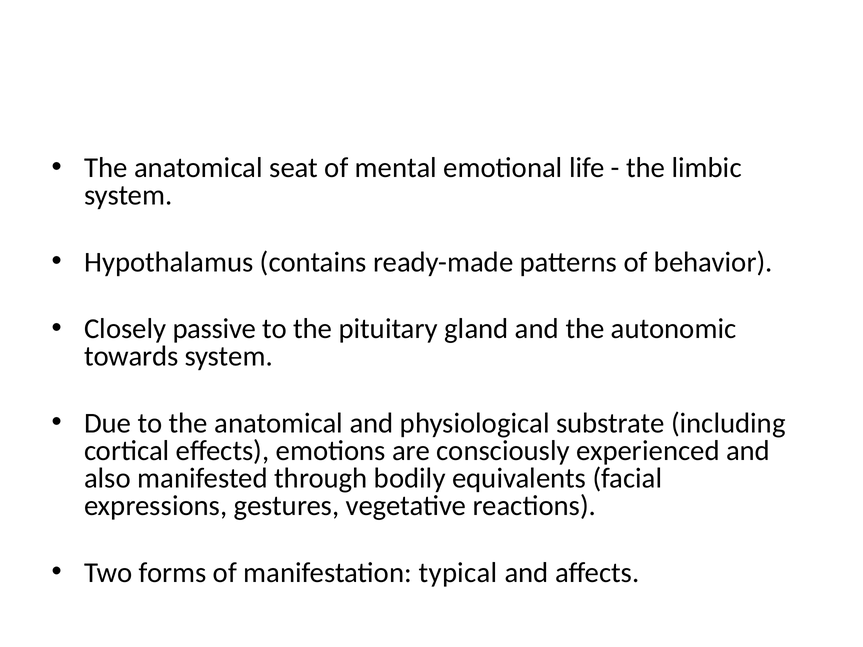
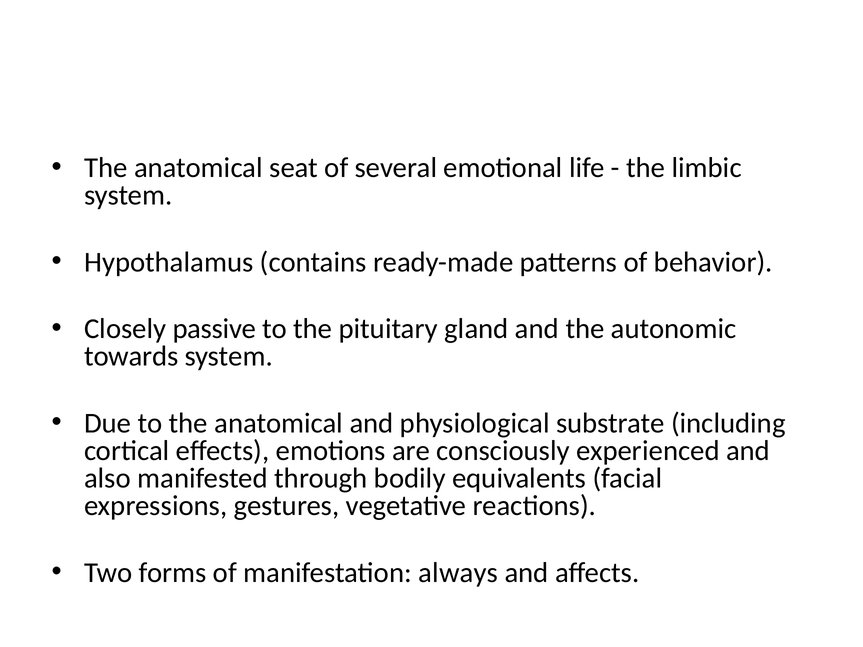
mental: mental -> several
typical: typical -> always
